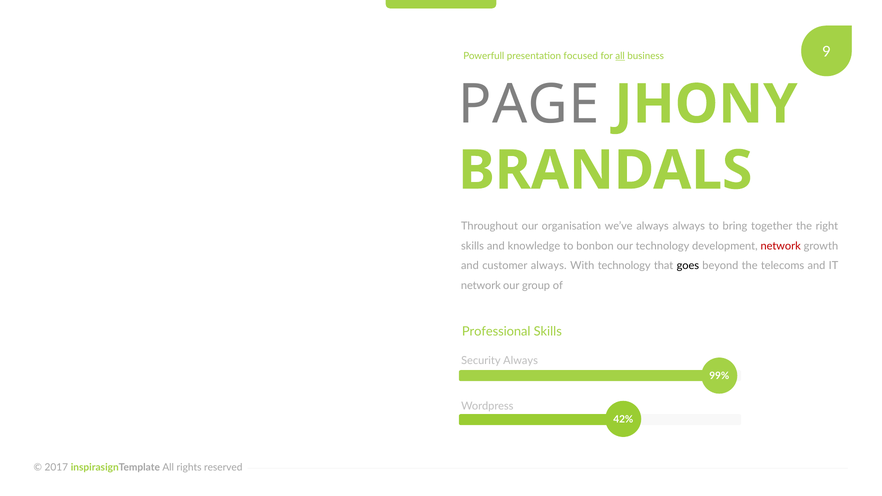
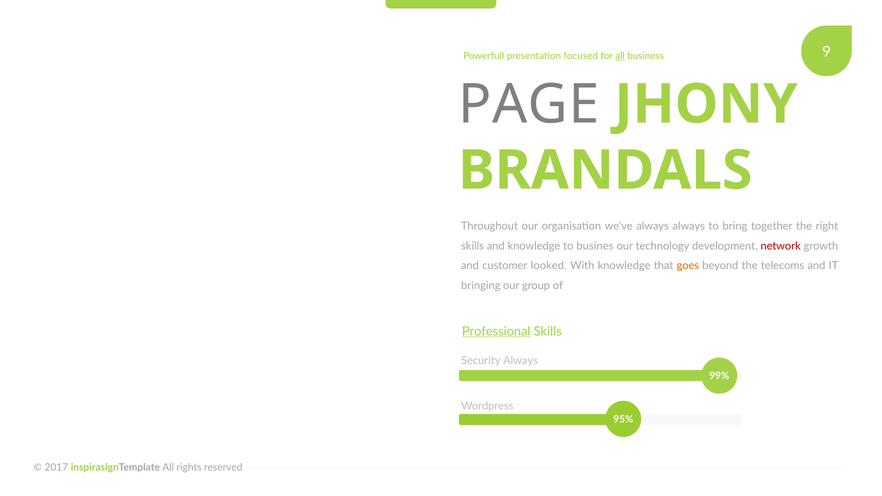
bonbon: bonbon -> busines
customer always: always -> looked
With technology: technology -> knowledge
goes colour: black -> orange
network at (481, 286): network -> bringing
Professional underline: none -> present
42%: 42% -> 95%
